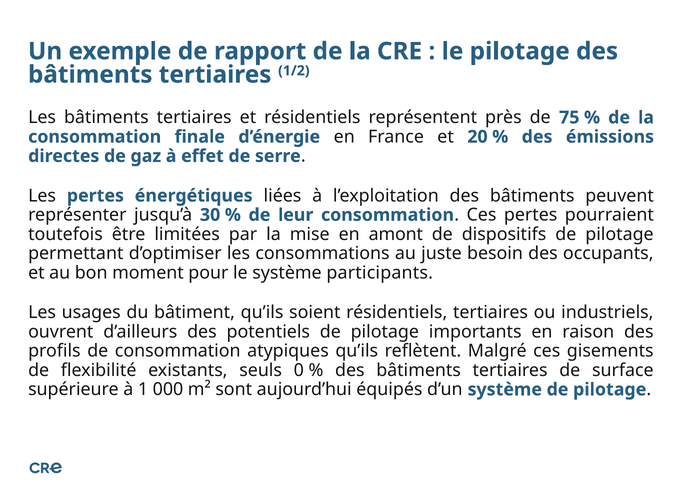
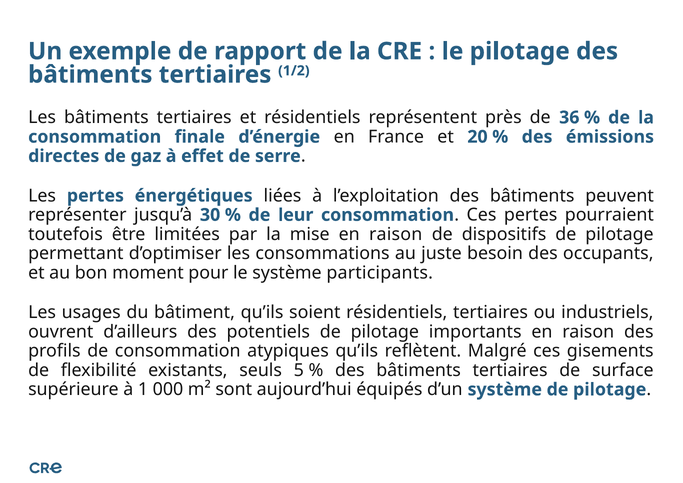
75: 75 -> 36
mise en amont: amont -> raison
0: 0 -> 5
